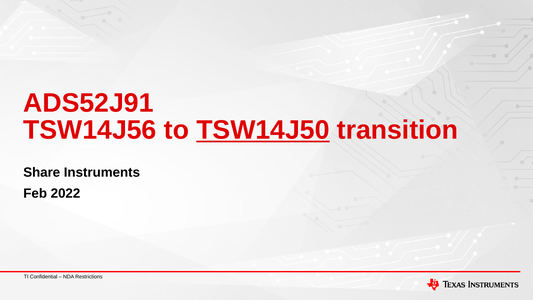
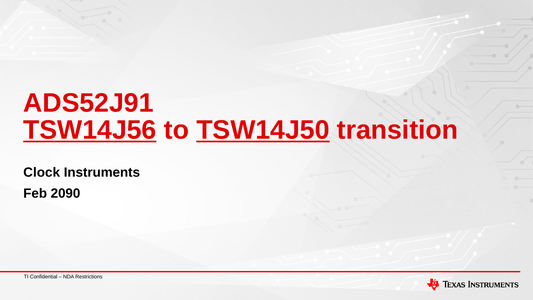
TSW14J56 underline: none -> present
Share: Share -> Clock
2022: 2022 -> 2090
